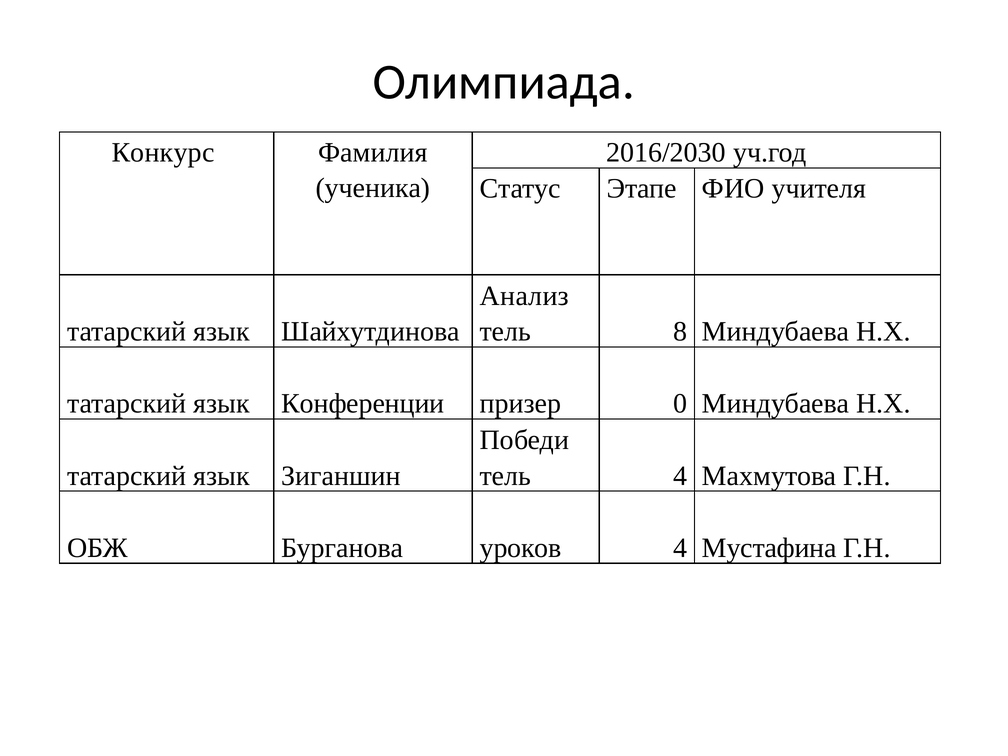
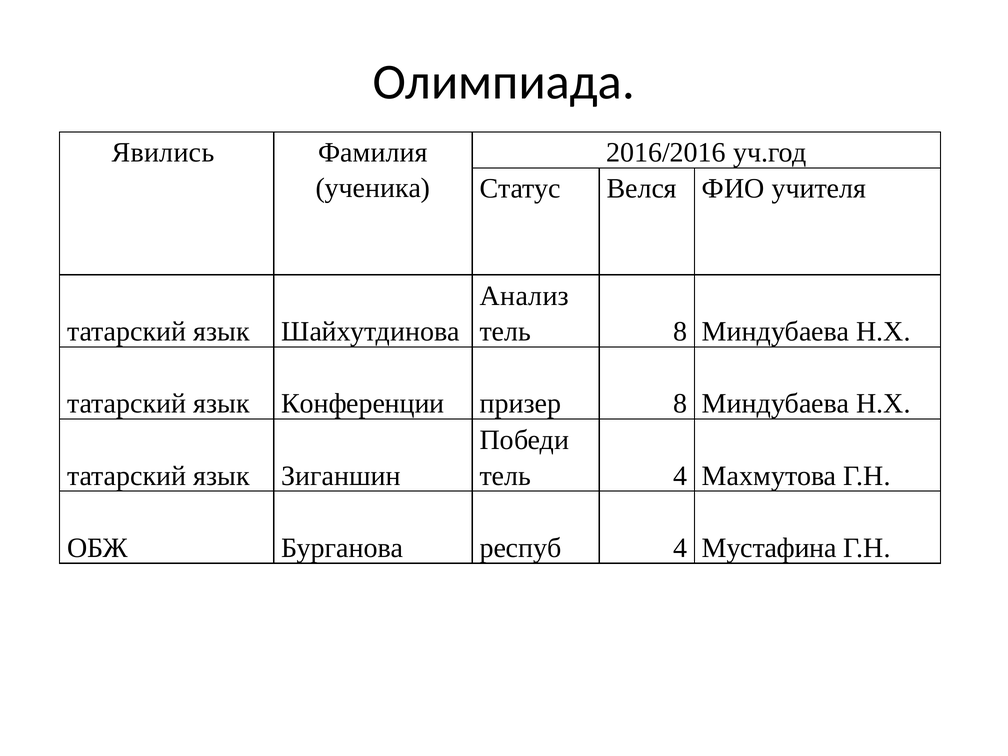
Конкурс: Конкурс -> Явились
2016/2030: 2016/2030 -> 2016/2016
Этапе: Этапе -> Велся
призер 0: 0 -> 8
уроков: уроков -> респуб
